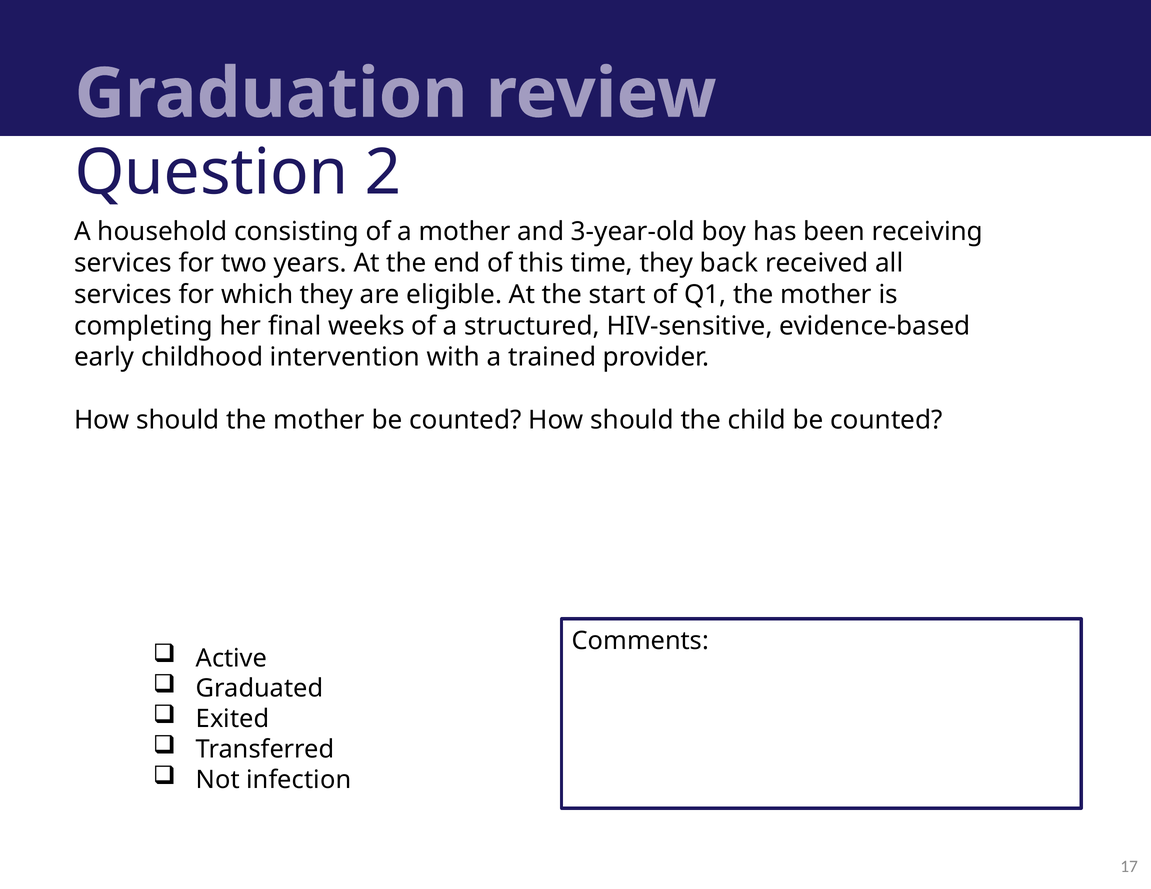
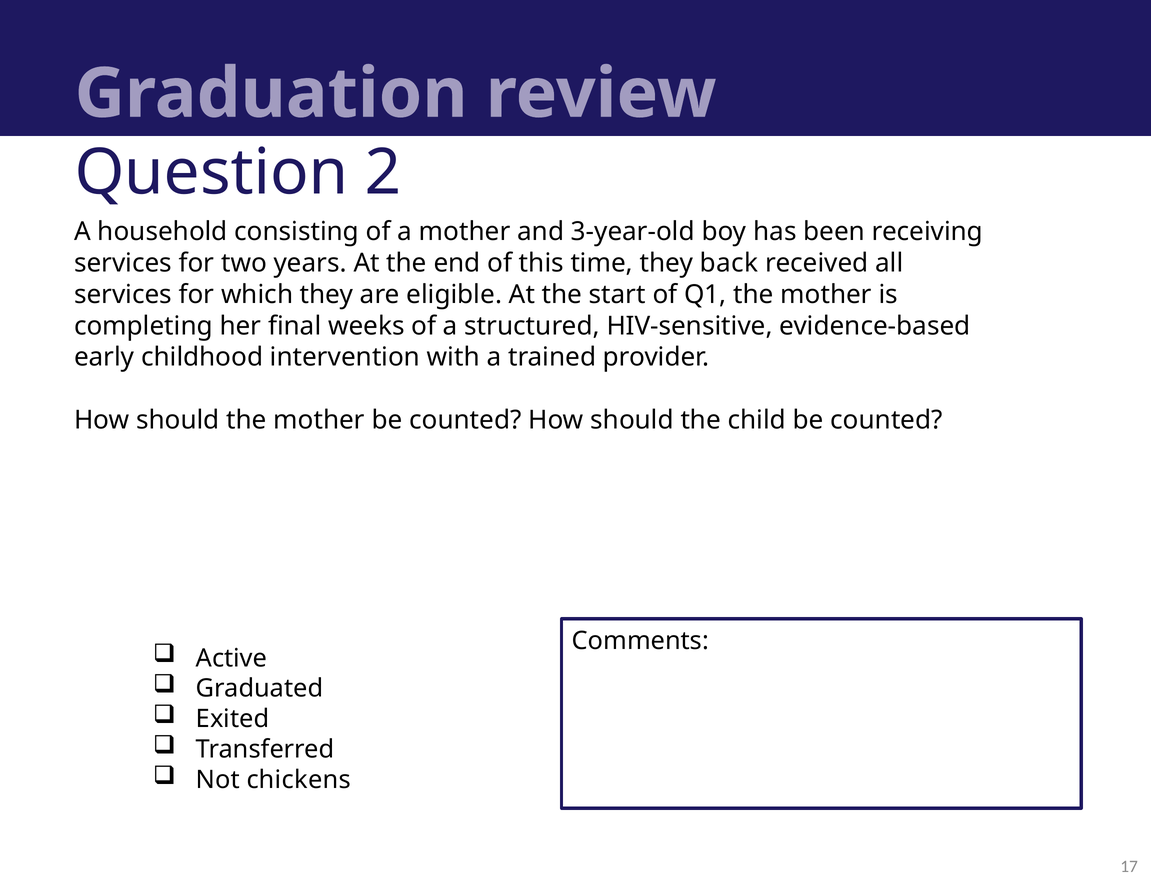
infection: infection -> chickens
